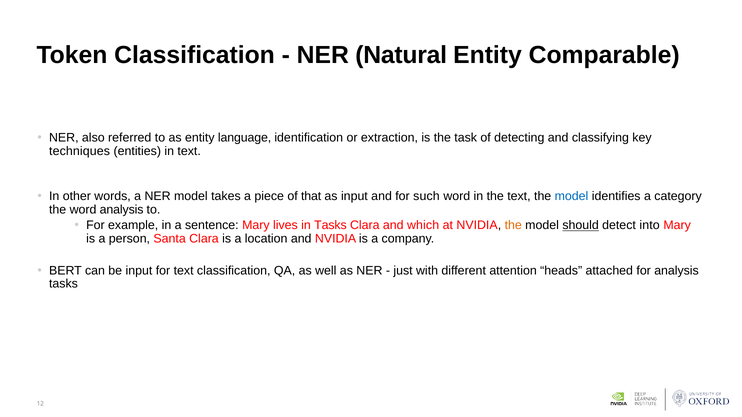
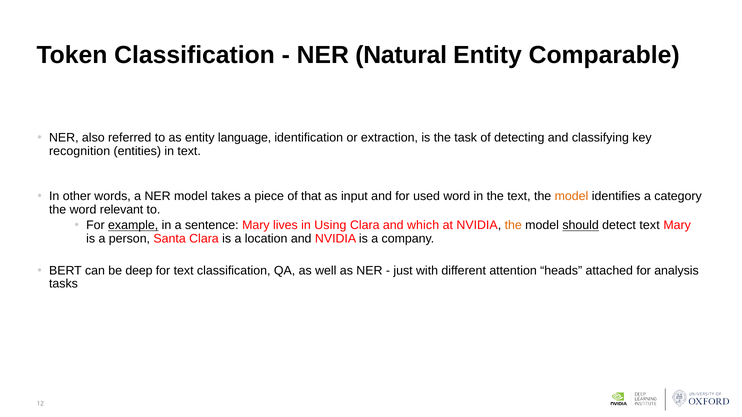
techniques: techniques -> recognition
such: such -> used
model at (572, 196) colour: blue -> orange
word analysis: analysis -> relevant
example underline: none -> present
in Tasks: Tasks -> Using
detect into: into -> text
be input: input -> deep
